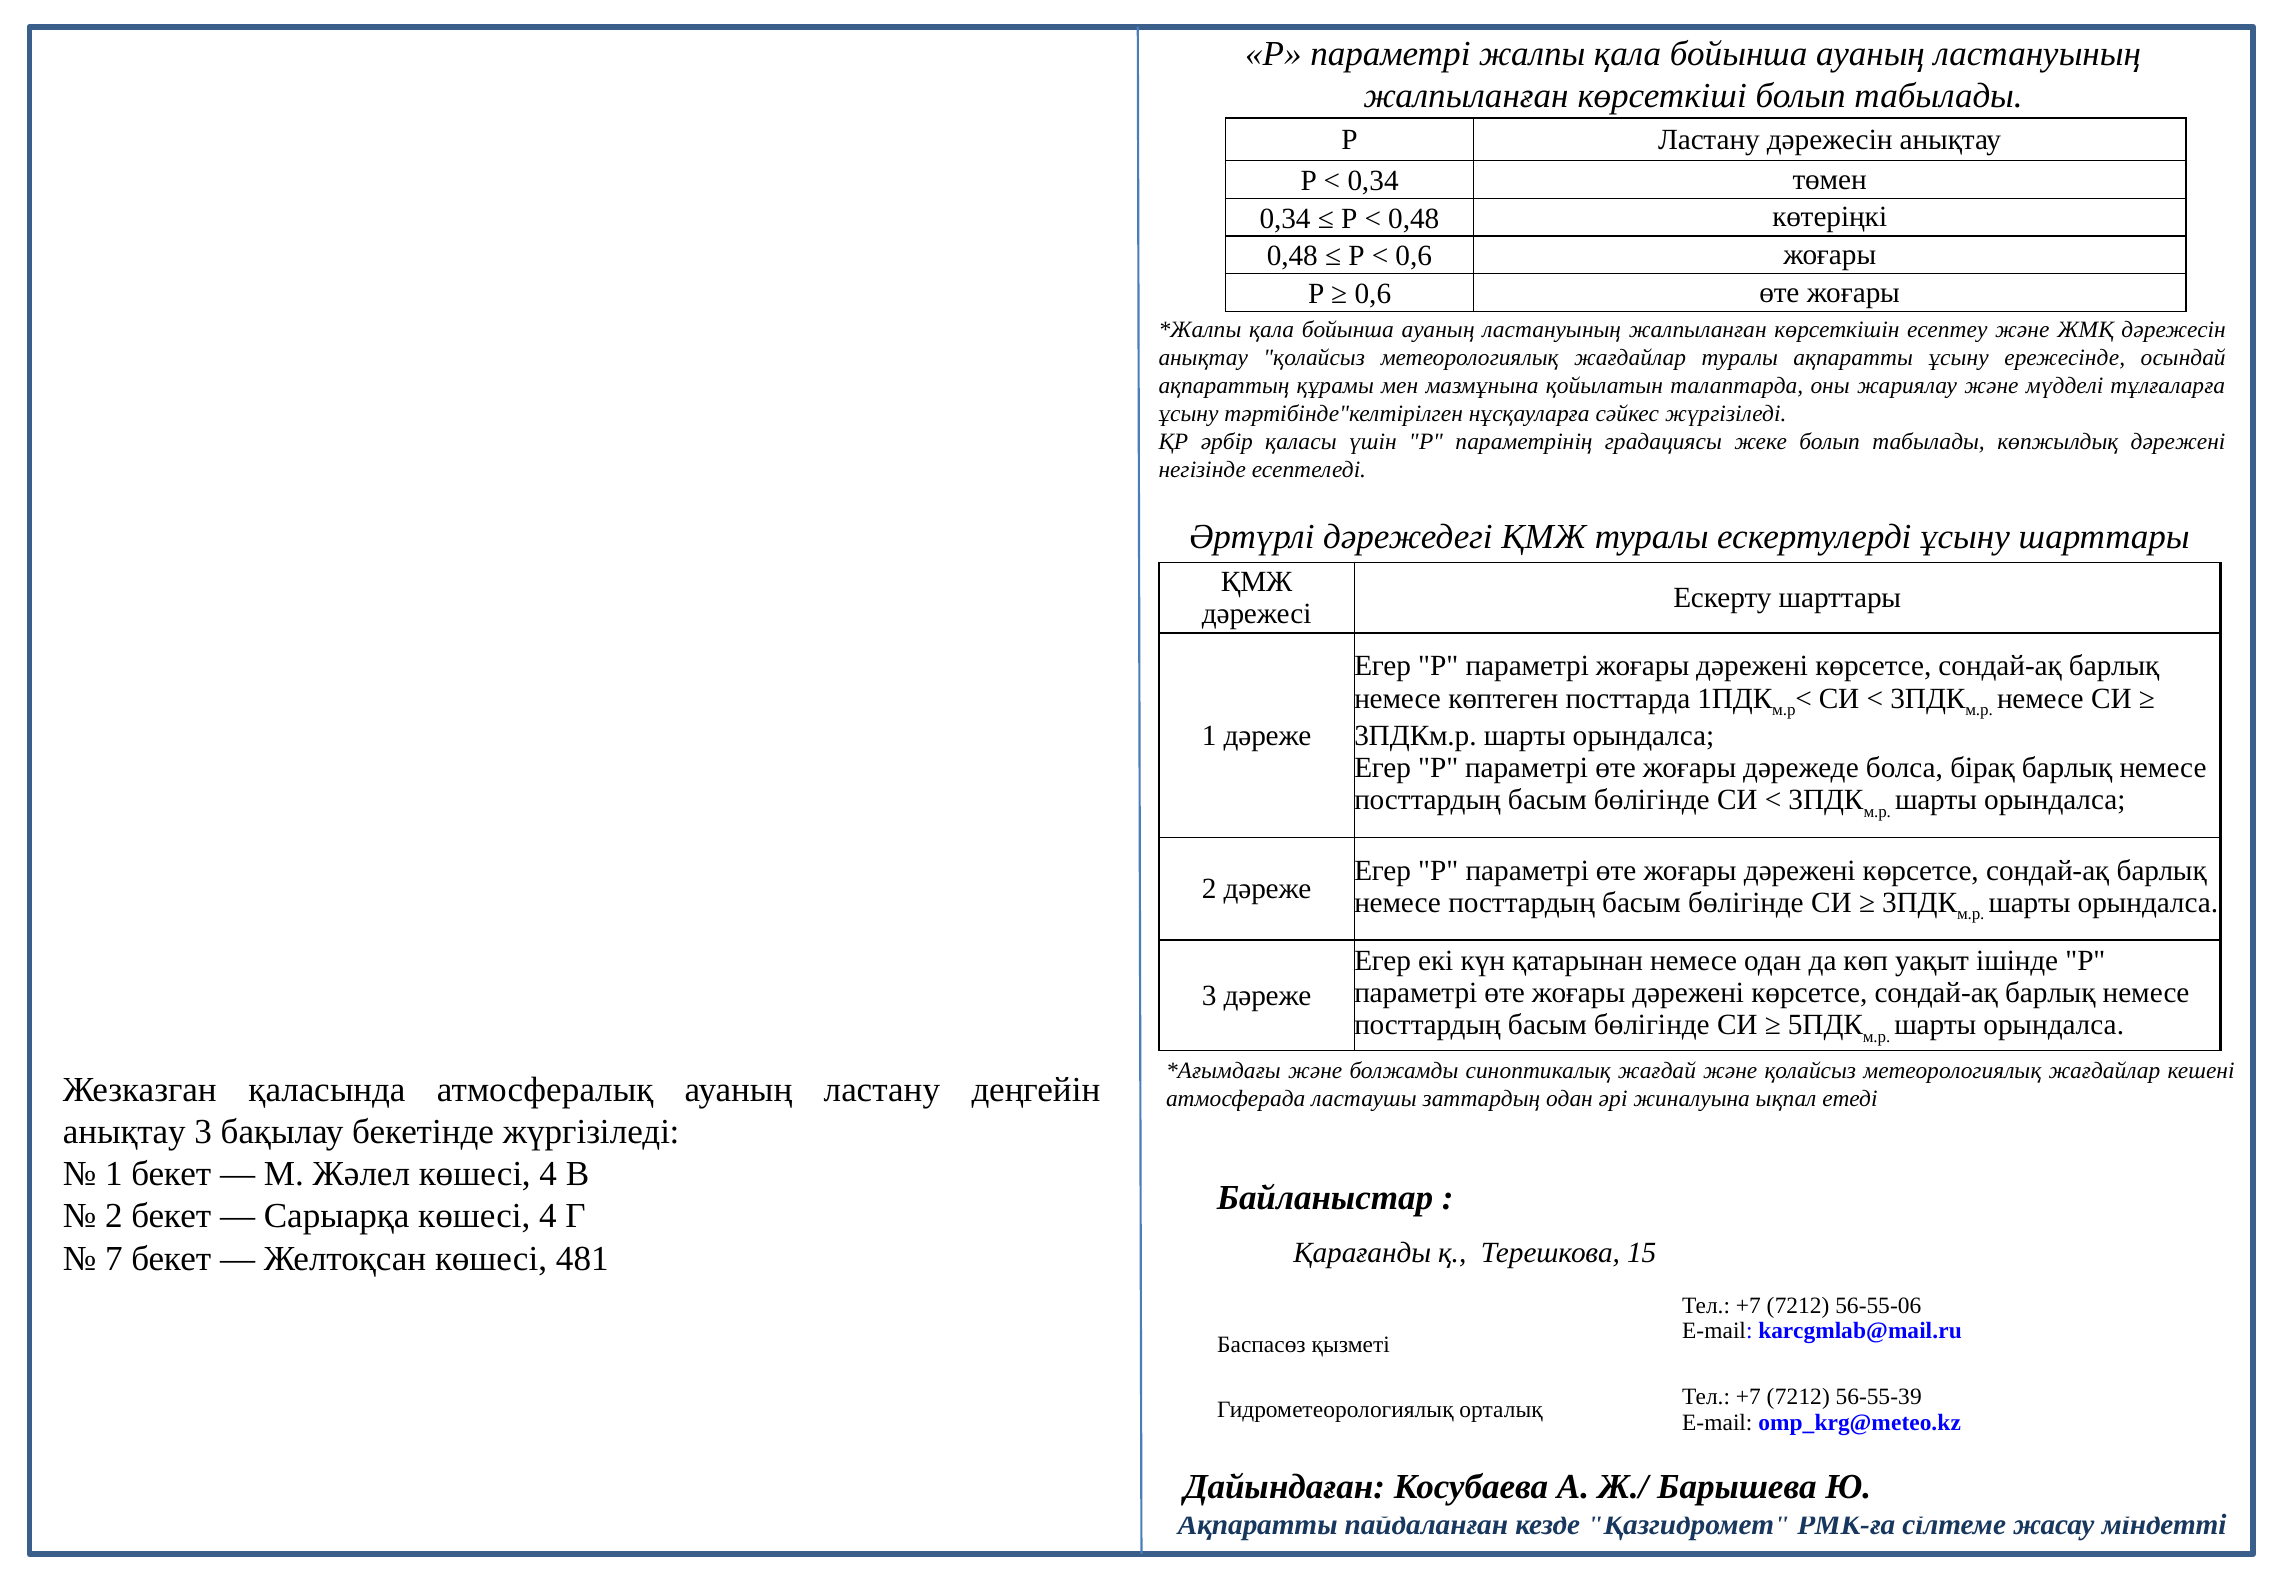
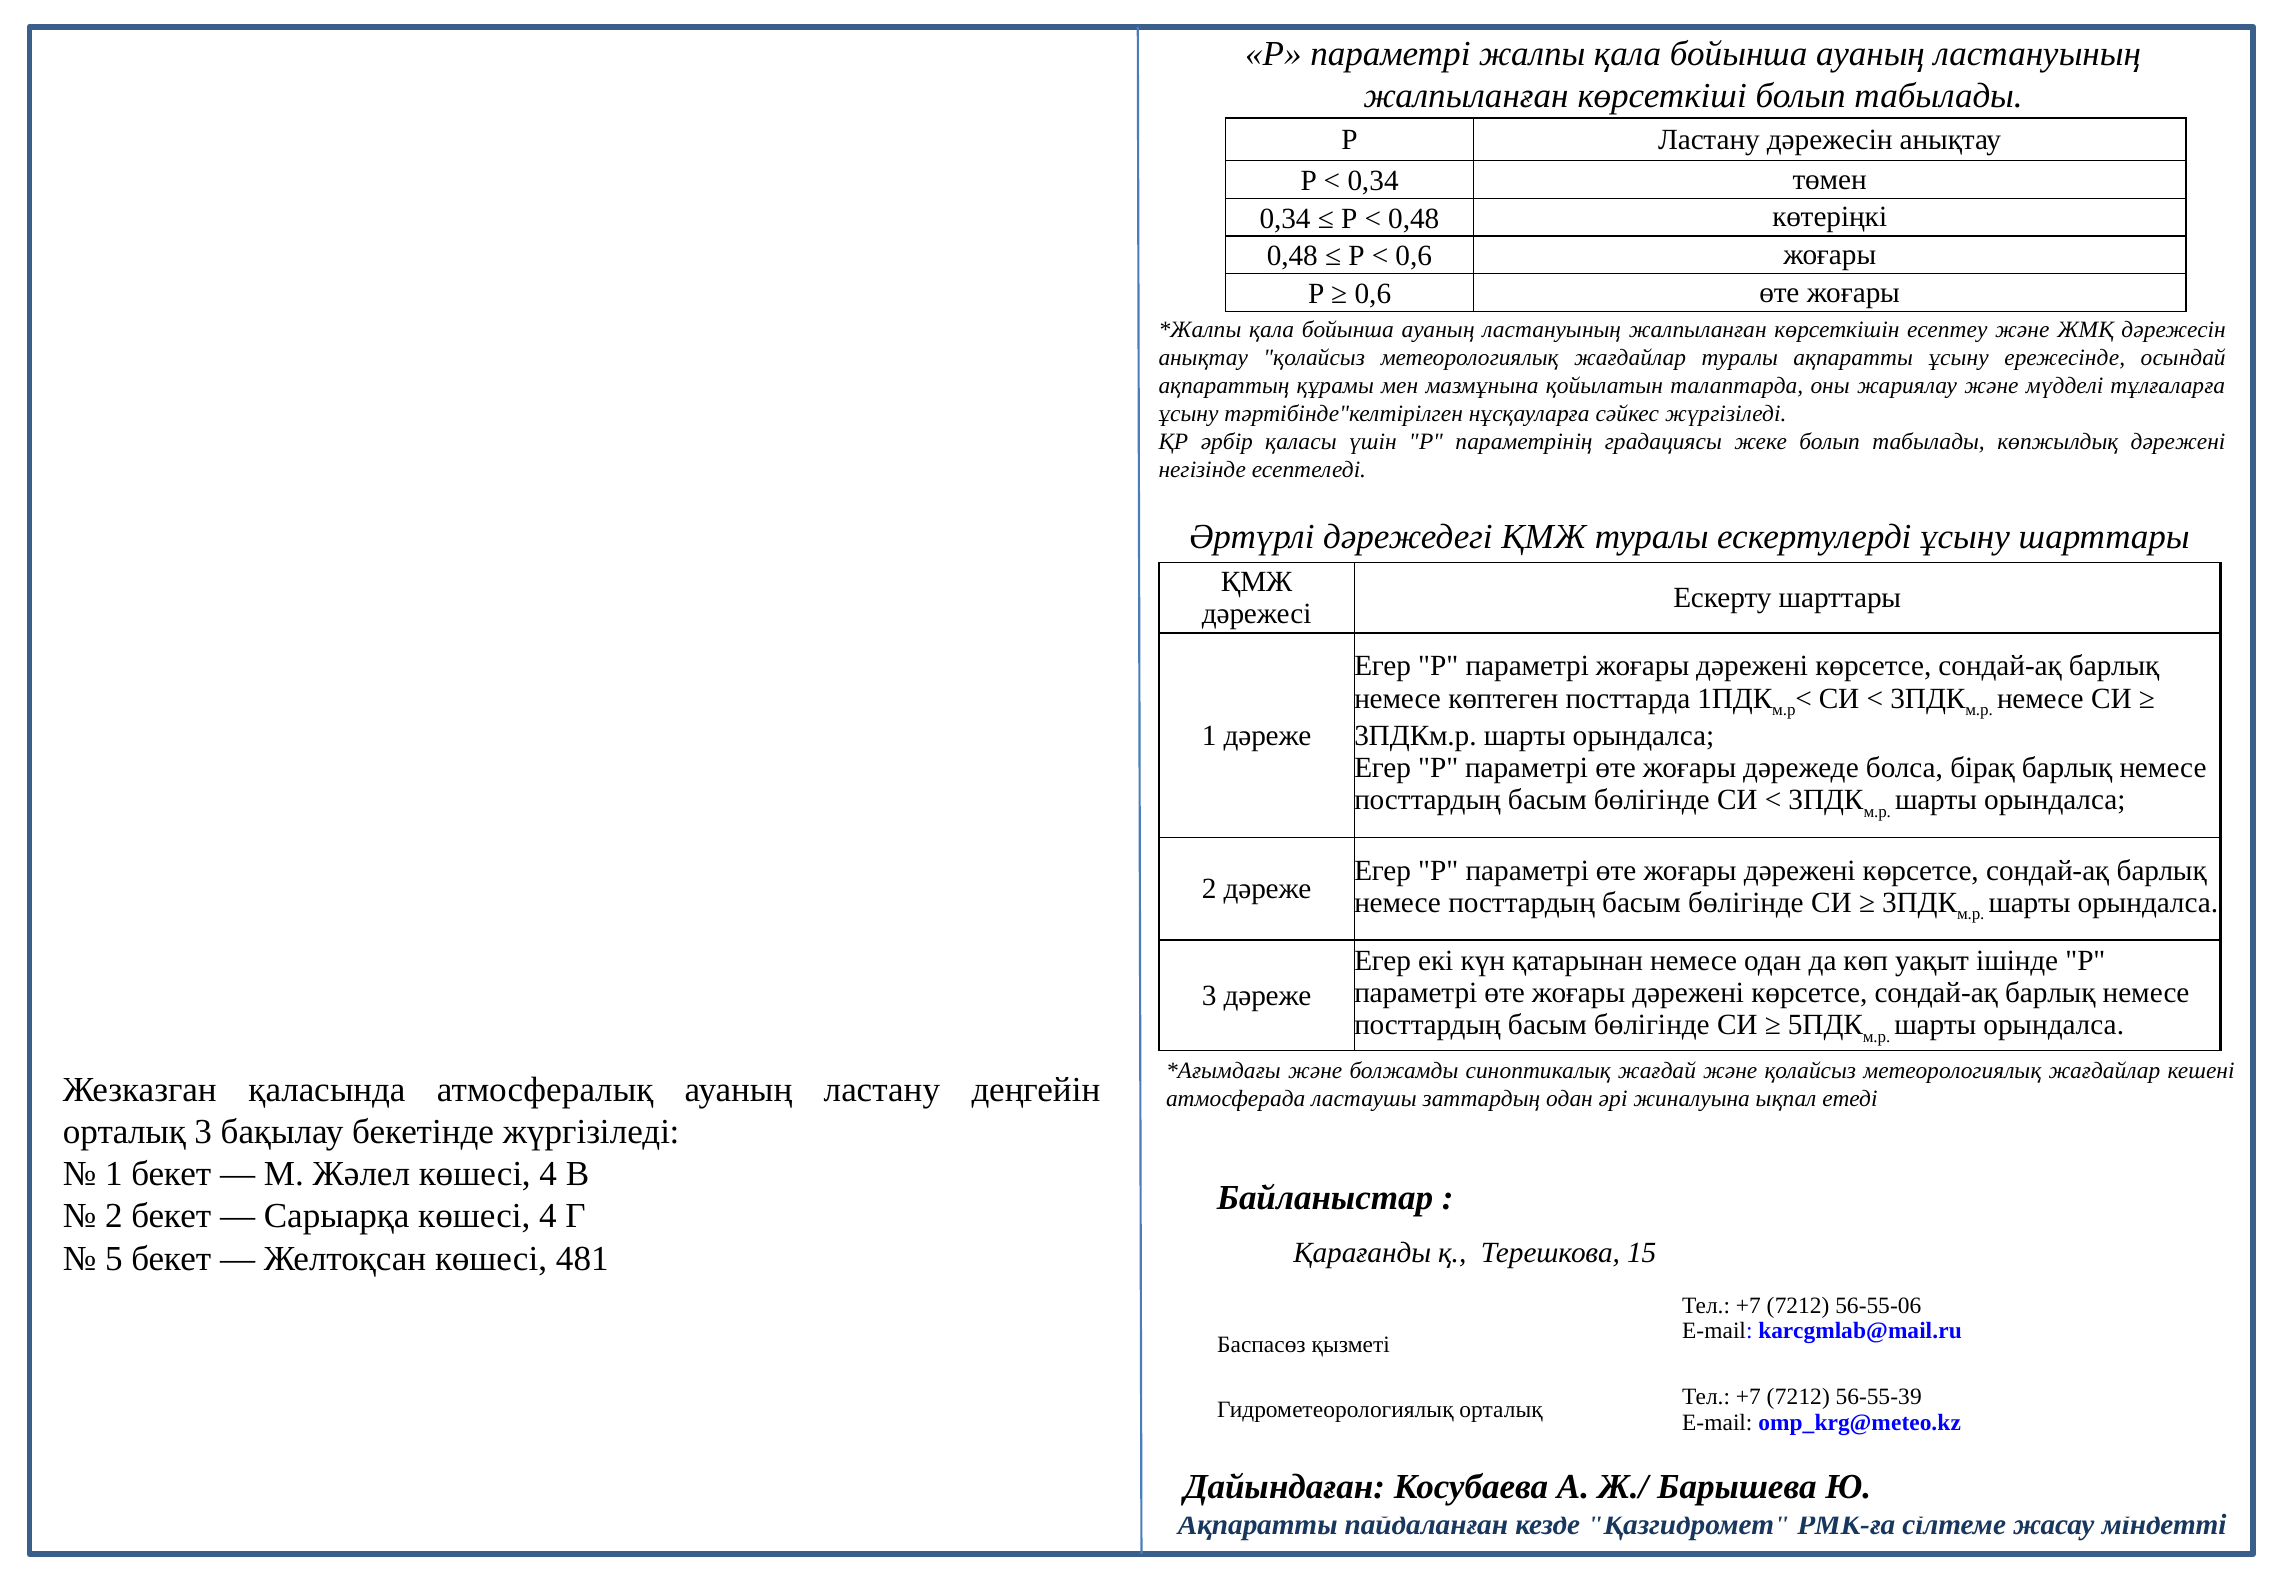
анықтау at (124, 1132): анықтау -> орталық
7: 7 -> 5
